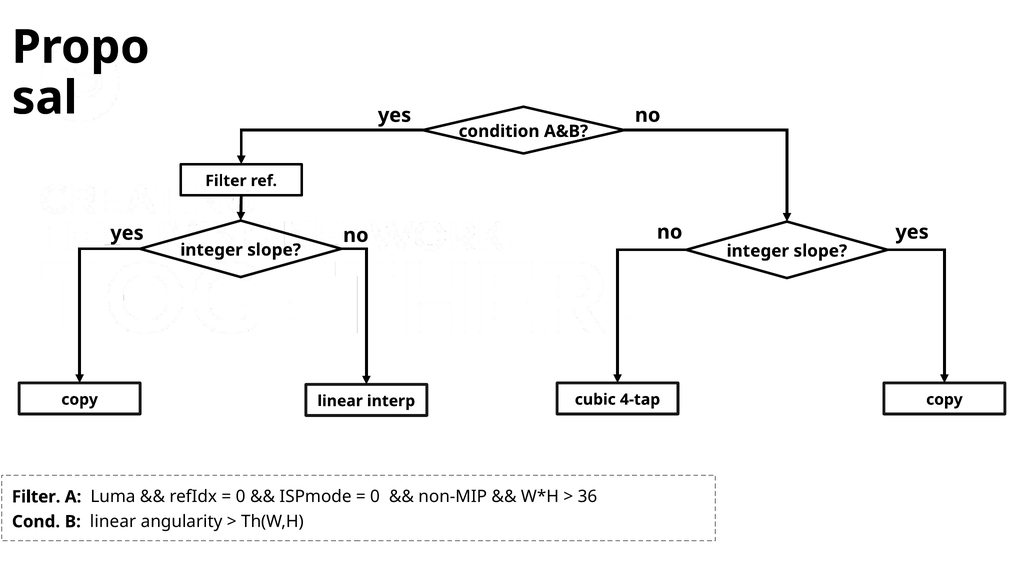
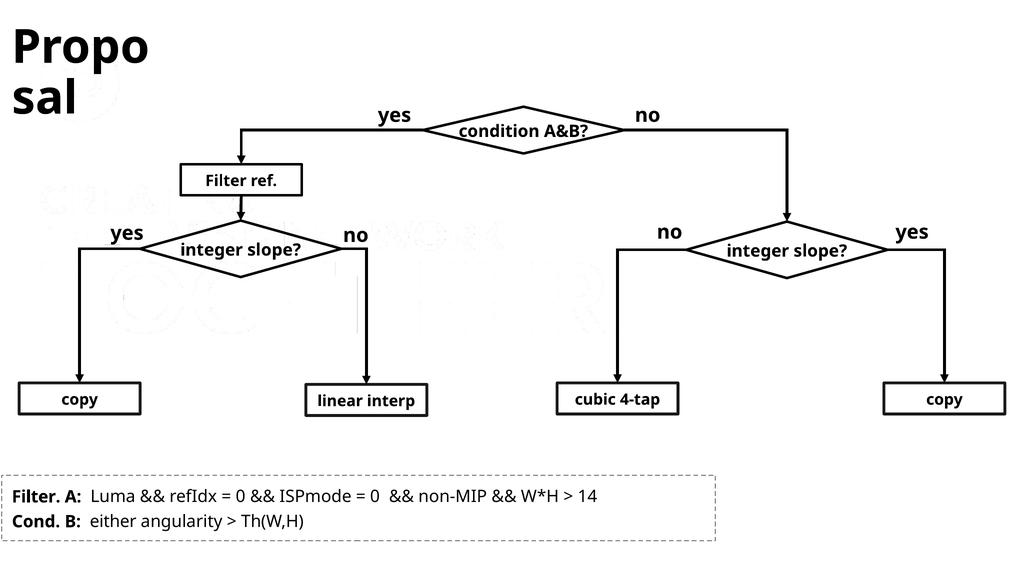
36: 36 -> 14
B linear: linear -> either
